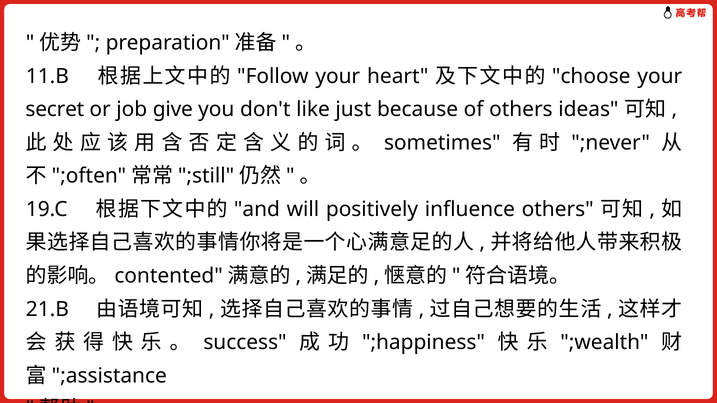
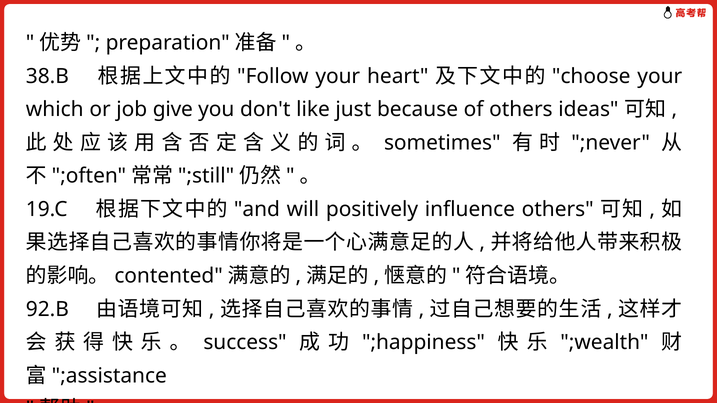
11.B: 11.B -> 38.B
secret: secret -> which
21.B: 21.B -> 92.B
